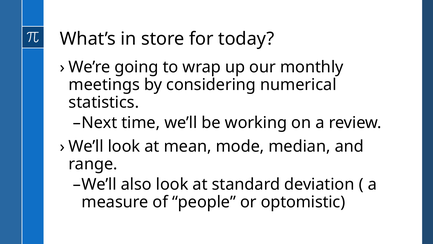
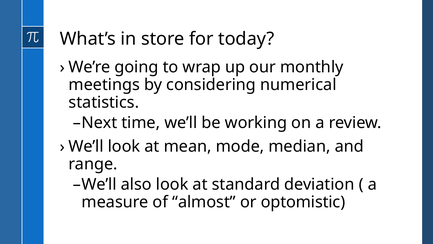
people: people -> almost
